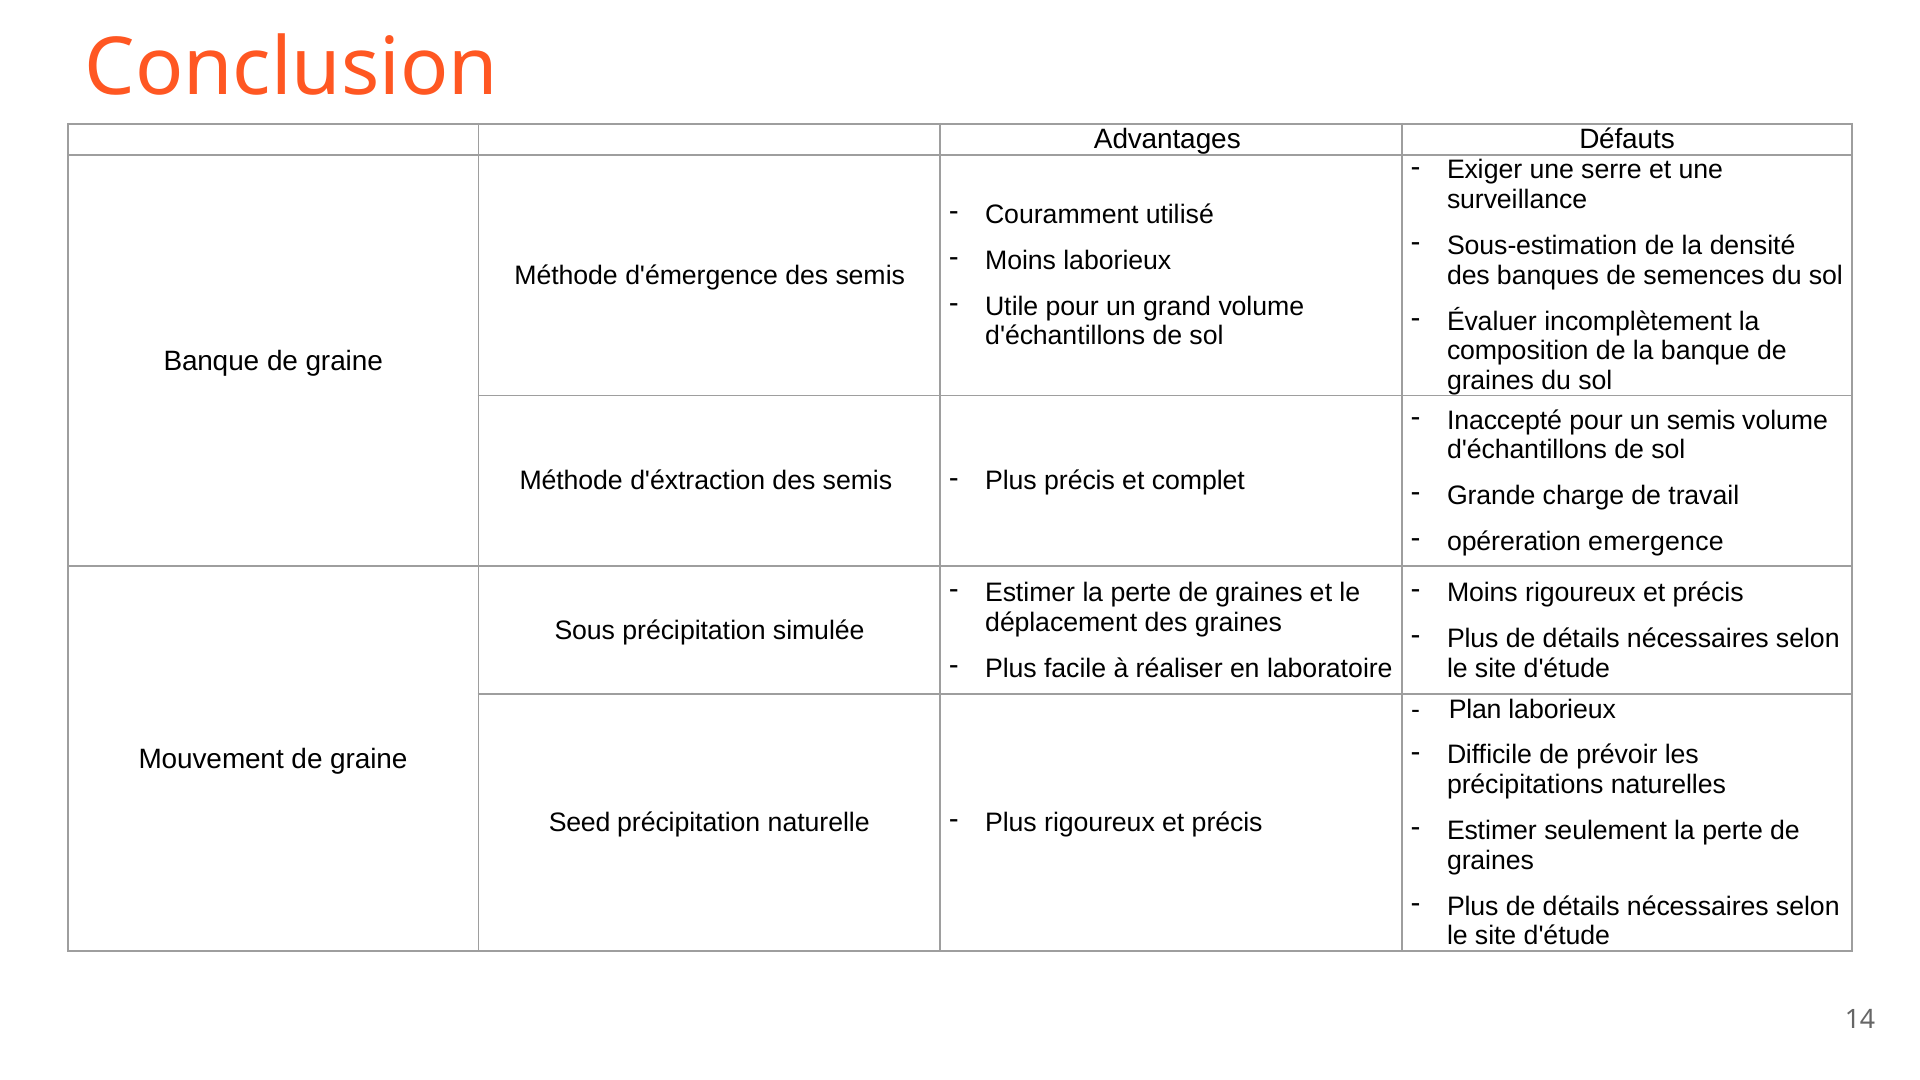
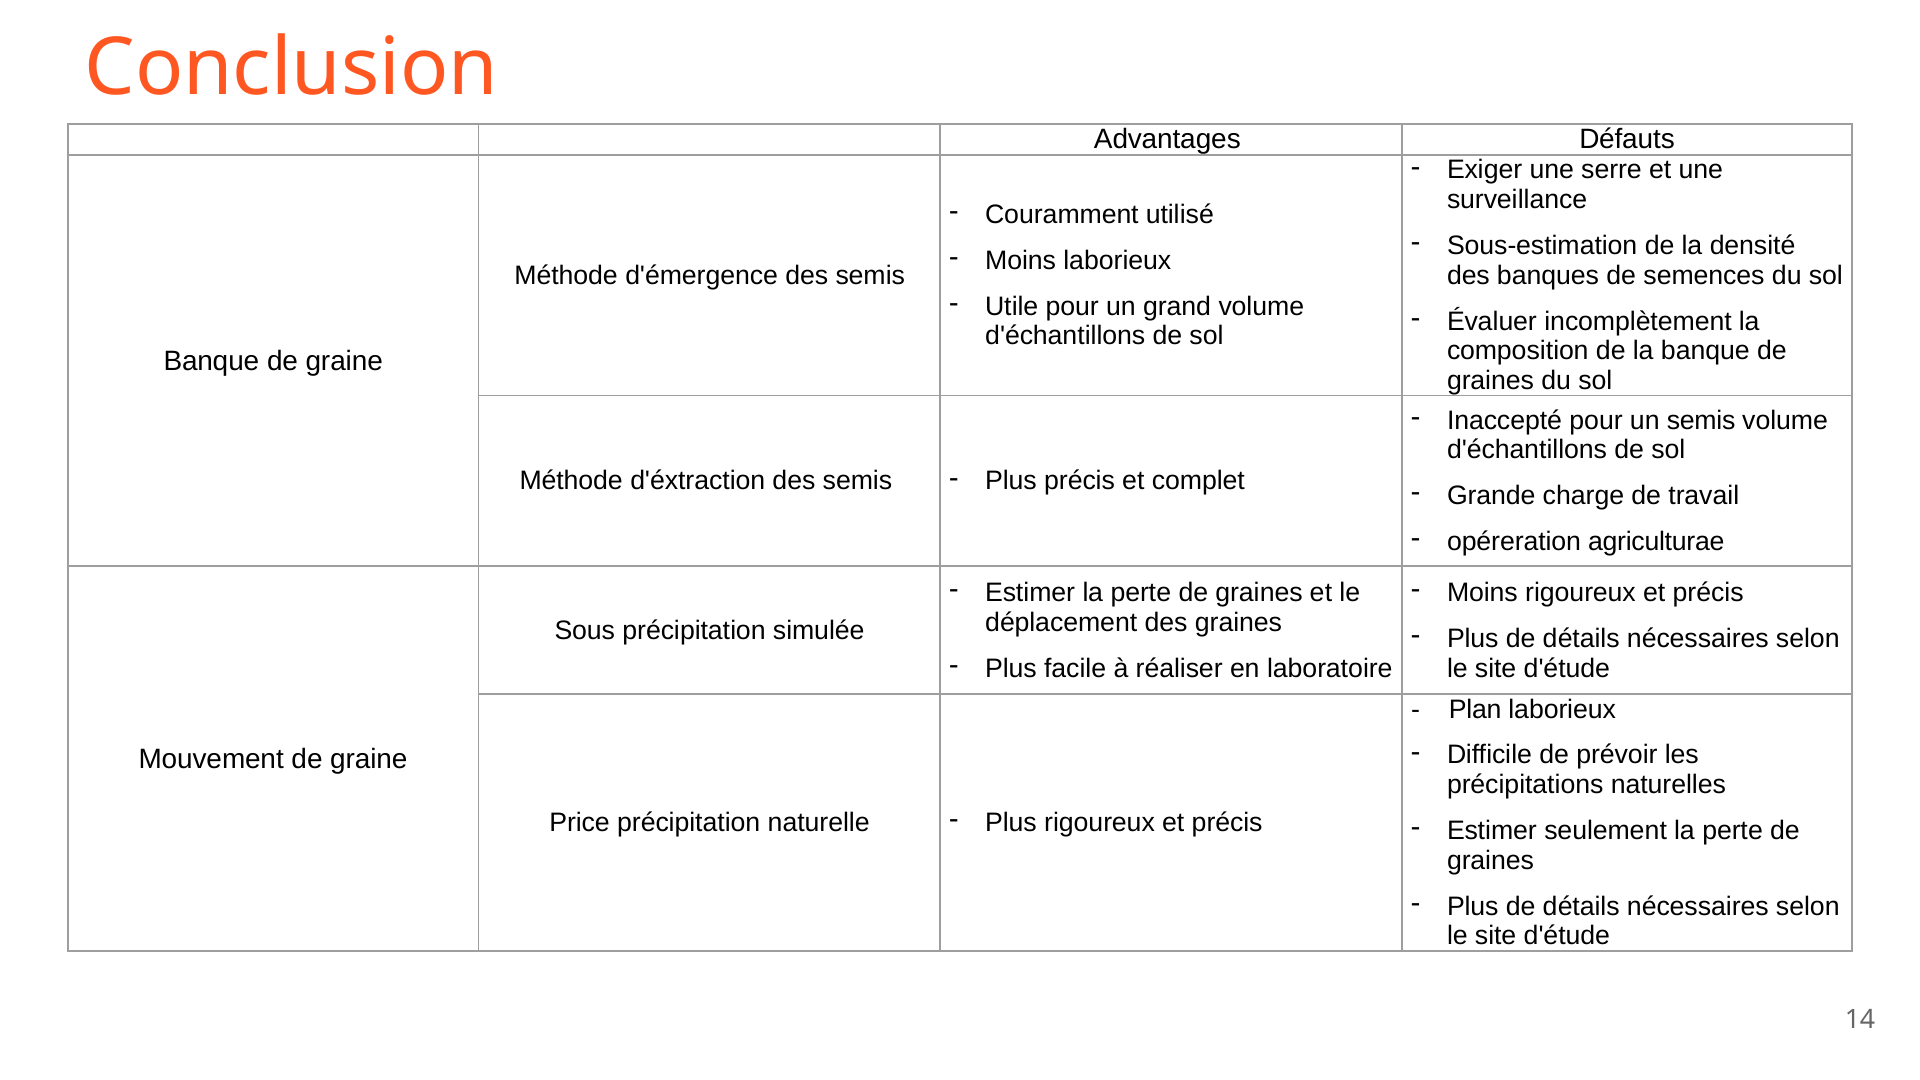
emergence: emergence -> agriculturae
Seed: Seed -> Price
